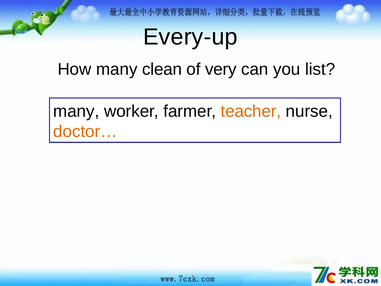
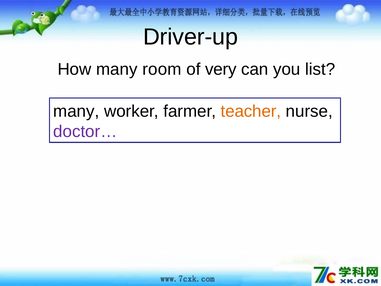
Every-up: Every-up -> Driver-up
clean: clean -> room
doctor… colour: orange -> purple
